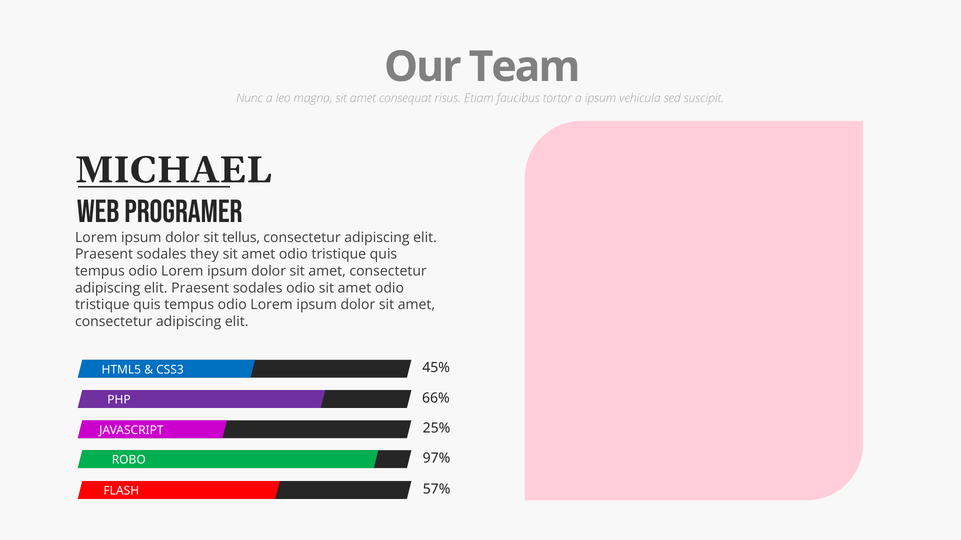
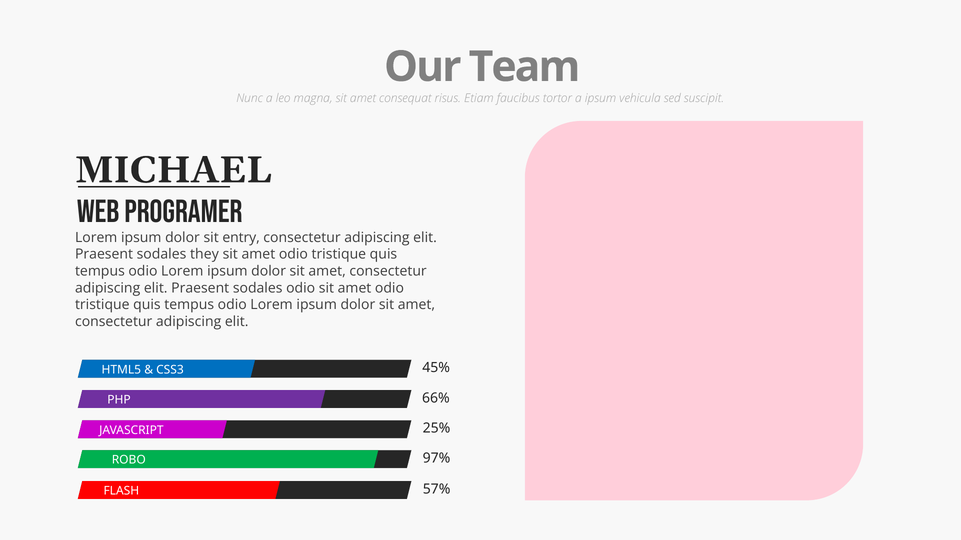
tellus: tellus -> entry
